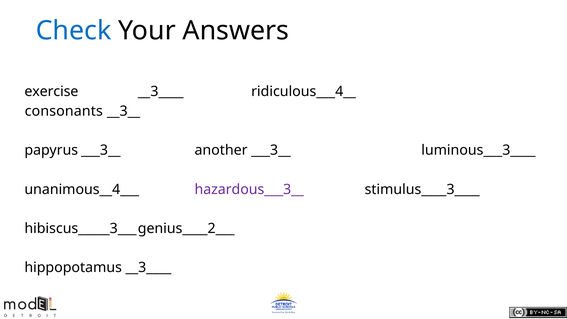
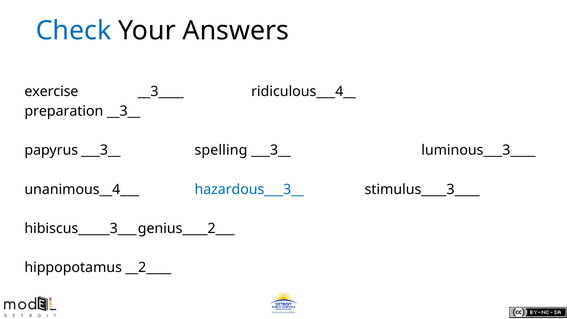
consonants: consonants -> preparation
another: another -> spelling
hazardous___3__ colour: purple -> blue
hippopotamus __3____: __3____ -> __2____
